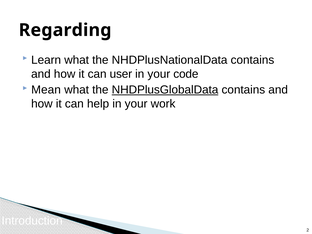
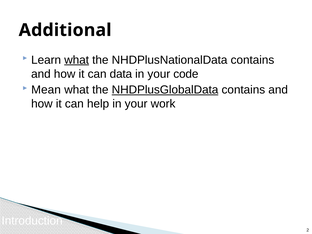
Regarding: Regarding -> Additional
what at (77, 60) underline: none -> present
user: user -> data
